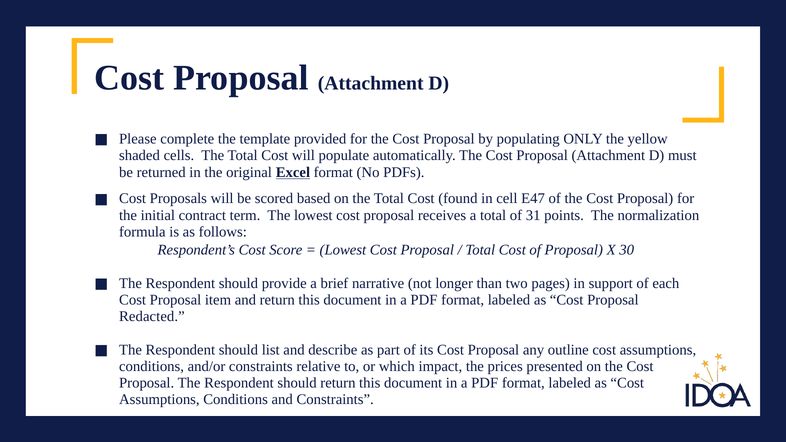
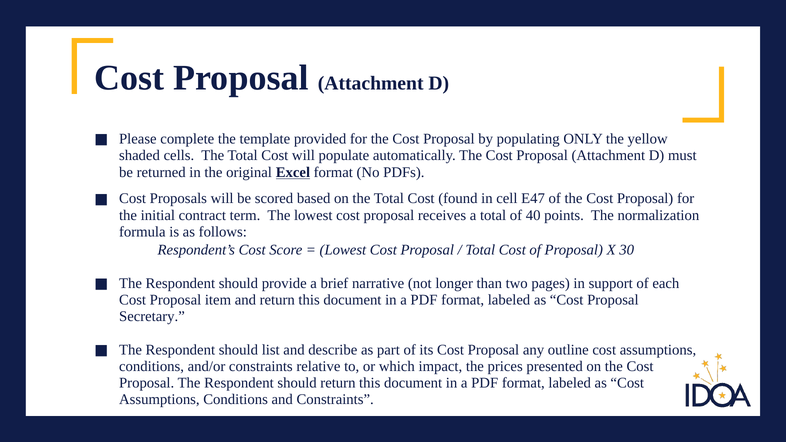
31: 31 -> 40
Redacted: Redacted -> Secretary
